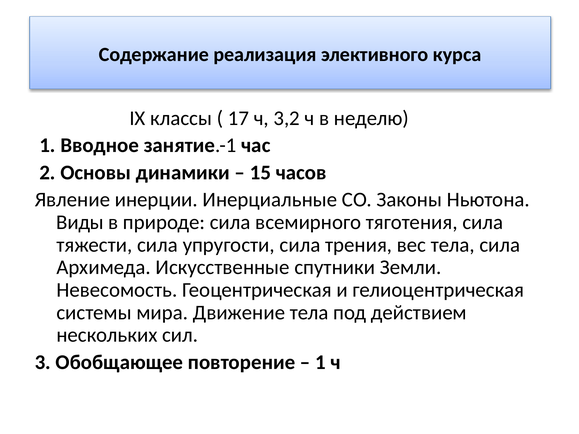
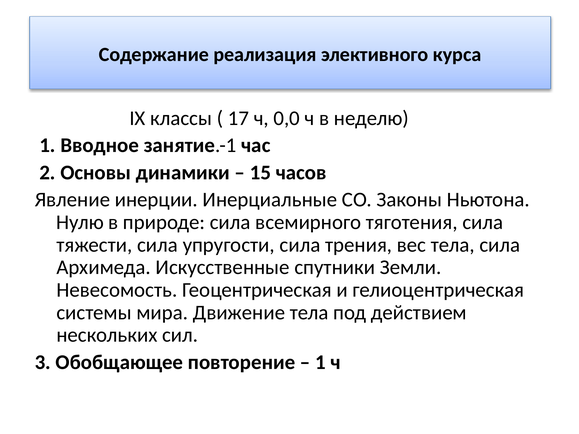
3,2: 3,2 -> 0,0
Виды: Виды -> Нулю
